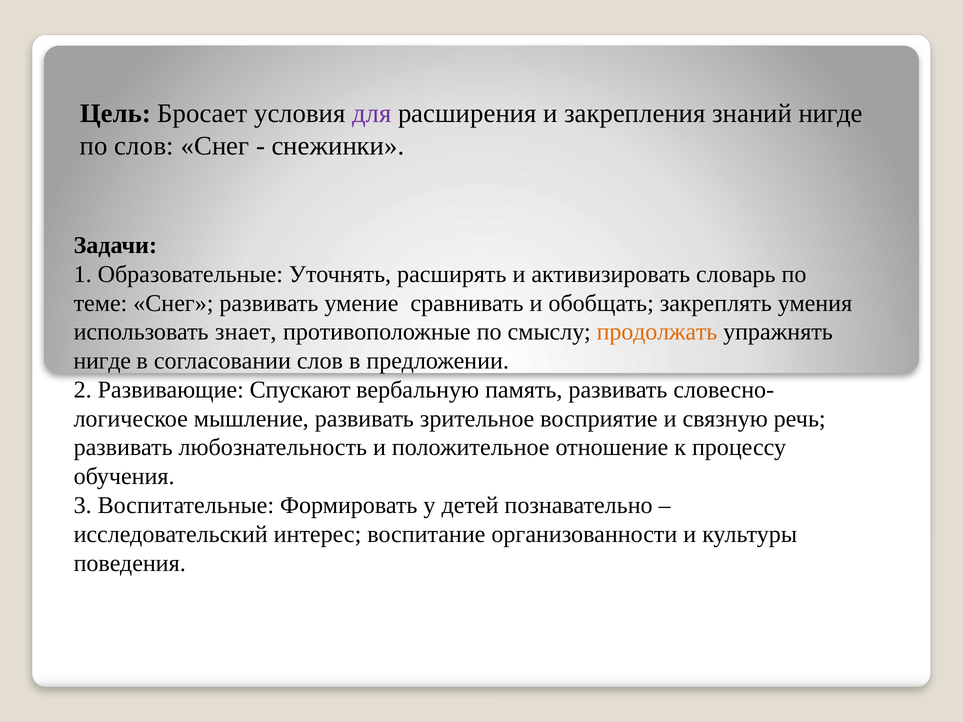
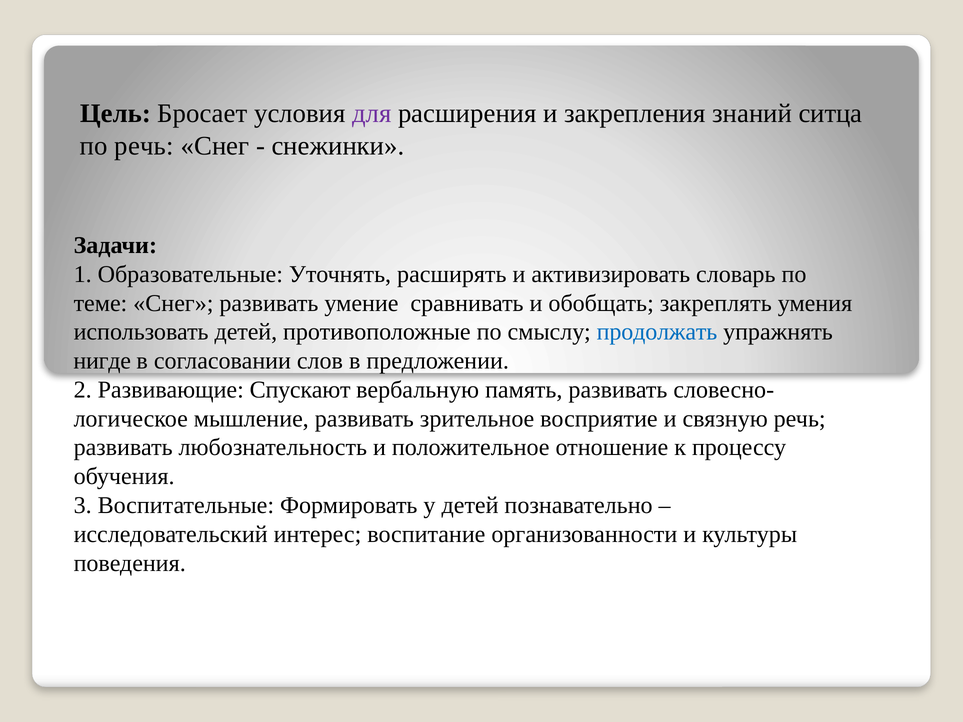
знаний нигде: нигде -> ситца
по слов: слов -> речь
использовать знает: знает -> детей
продолжать colour: orange -> blue
